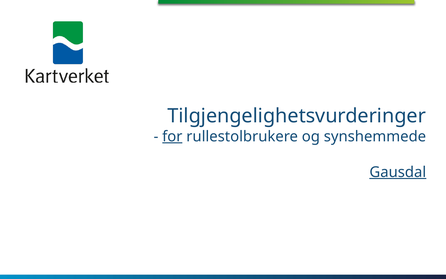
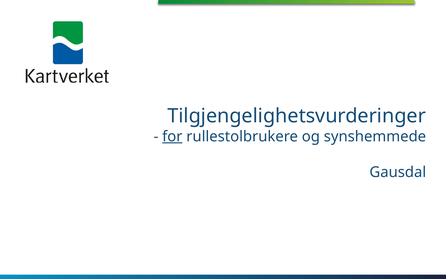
Gausdal underline: present -> none
